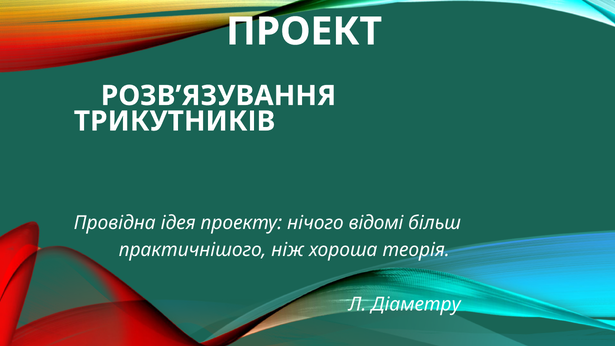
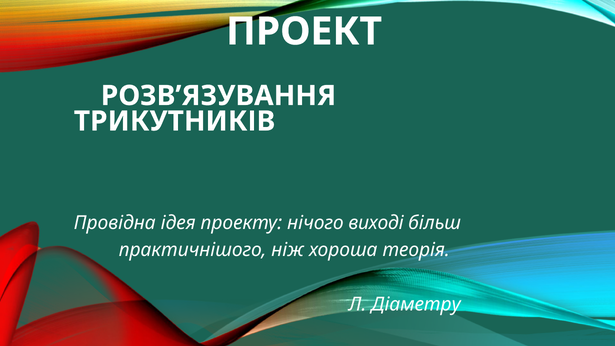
відомі: відомі -> виході
